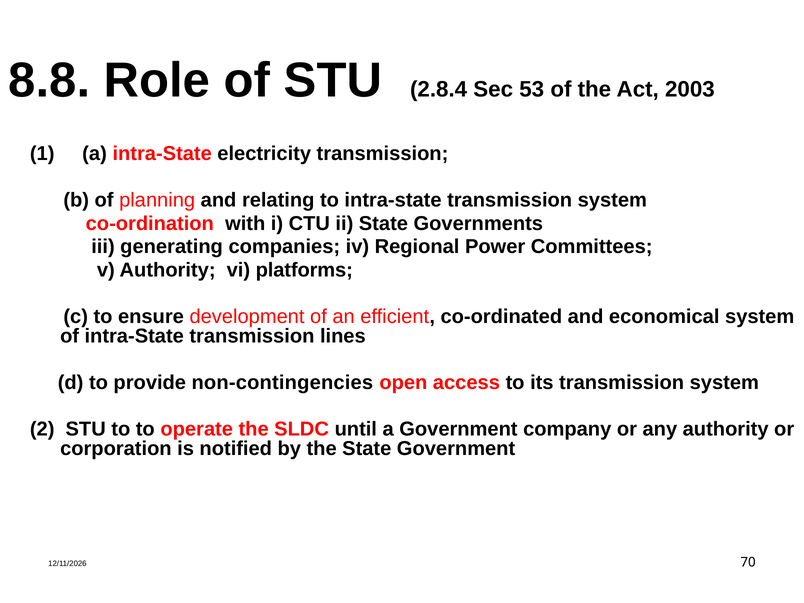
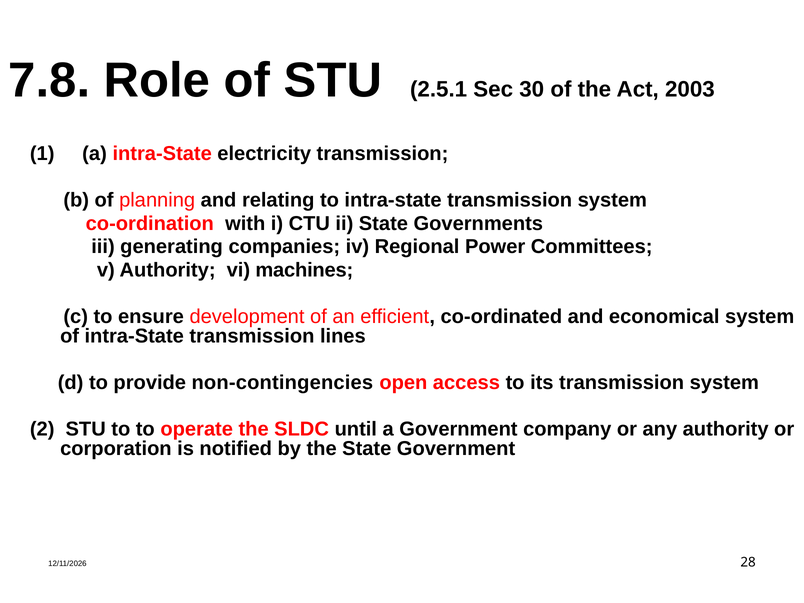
8.8: 8.8 -> 7.8
2.8.4: 2.8.4 -> 2.5.1
53: 53 -> 30
platforms: platforms -> machines
70: 70 -> 28
